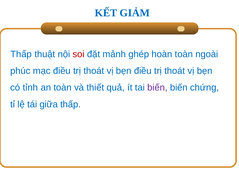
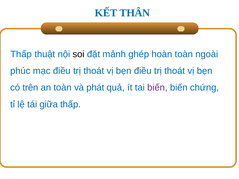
GIẢM: GIẢM -> THÂN
soi colour: red -> black
tỉnh: tỉnh -> trên
thiết: thiết -> phát
